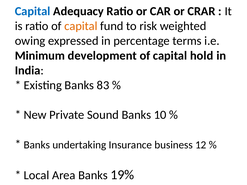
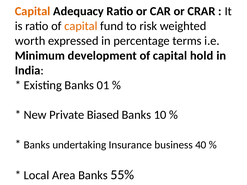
Capital at (33, 11) colour: blue -> orange
owing: owing -> worth
83: 83 -> 01
Sound: Sound -> Biased
12: 12 -> 40
19%: 19% -> 55%
